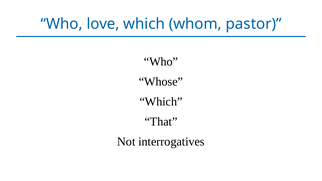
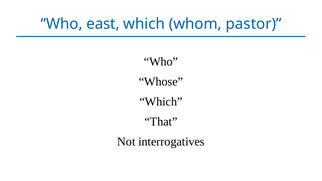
love: love -> east
